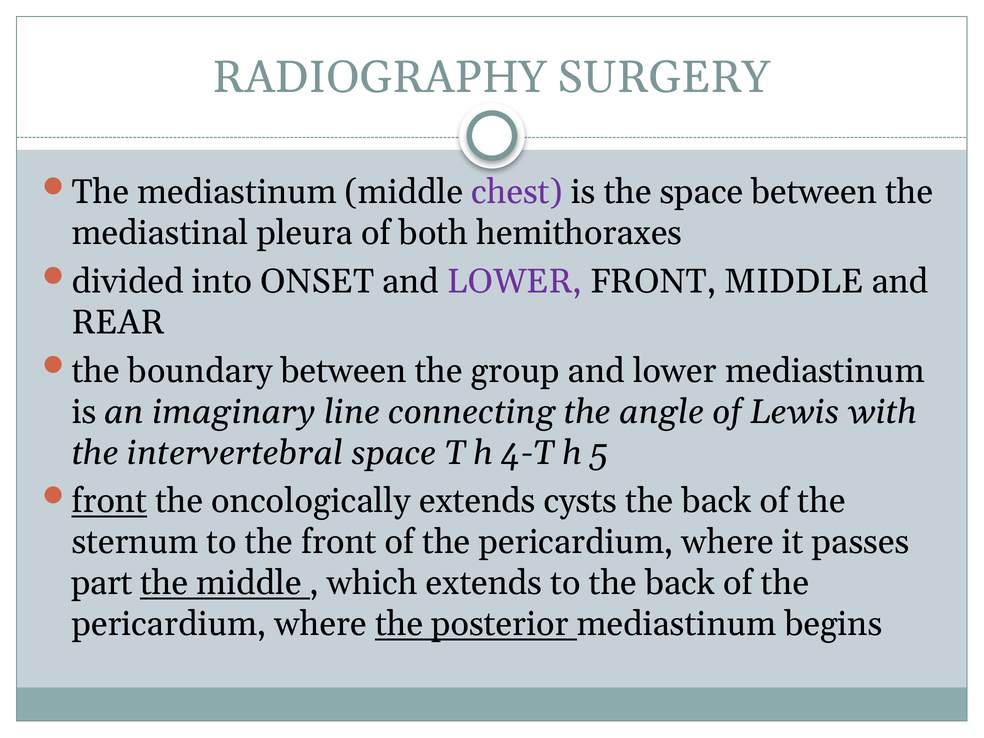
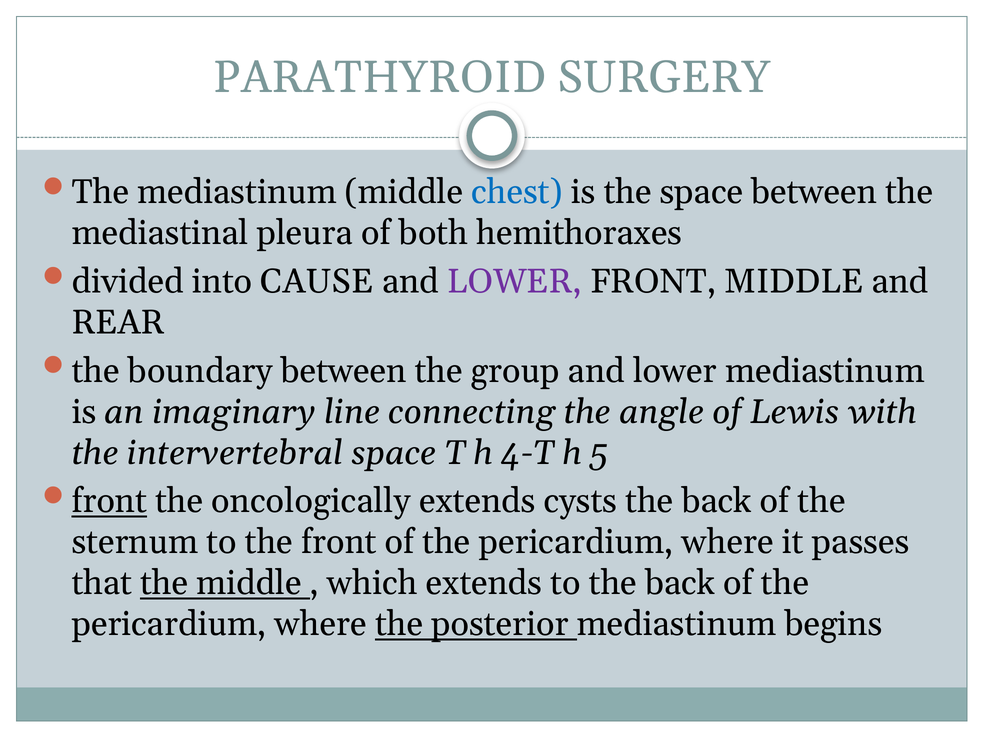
RADIOGRAPHY: RADIOGRAPHY -> PARATHYROID
chest colour: purple -> blue
ONSET: ONSET -> CAUSE
part: part -> that
